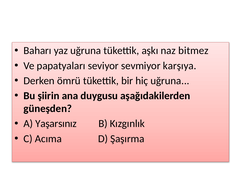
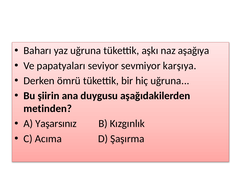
bitmez: bitmez -> aşağıya
güneşden: güneşden -> metinden
